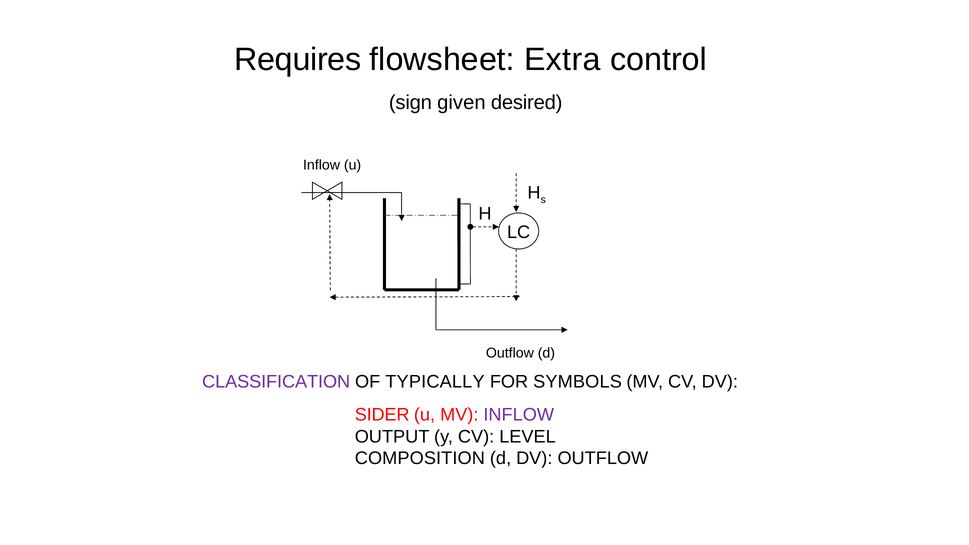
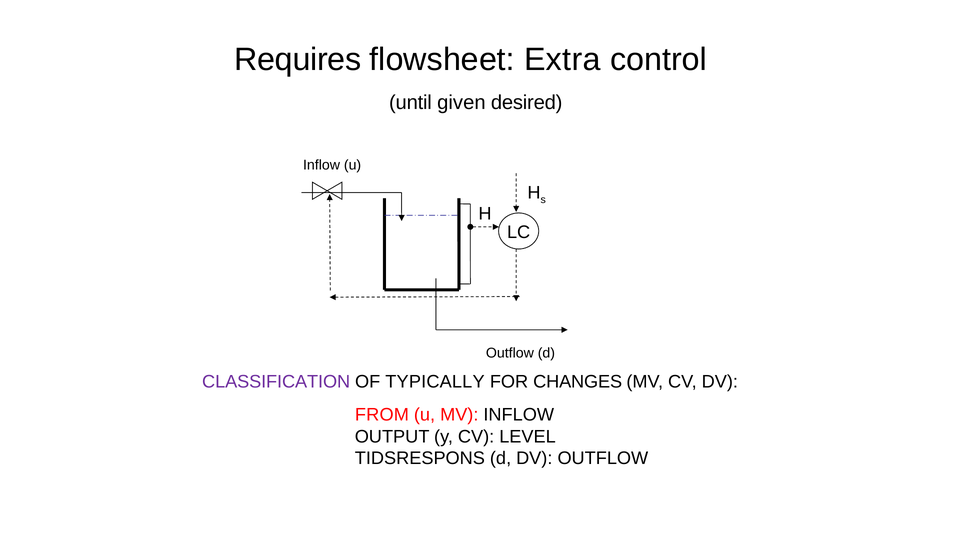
sign: sign -> until
SYMBOLS: SYMBOLS -> CHANGES
SIDER: SIDER -> FROM
INFLOW at (519, 415) colour: purple -> black
COMPOSITION: COMPOSITION -> TIDSRESPONS
